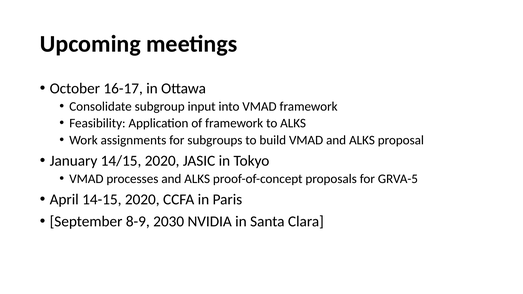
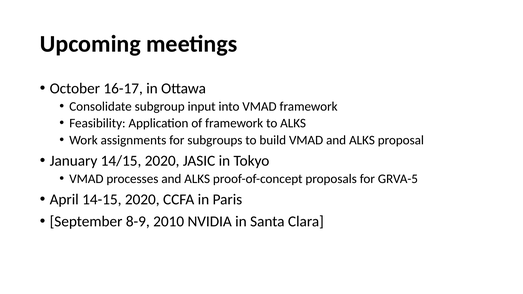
2030: 2030 -> 2010
